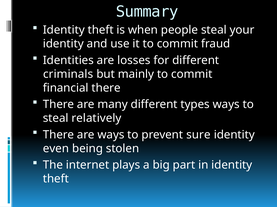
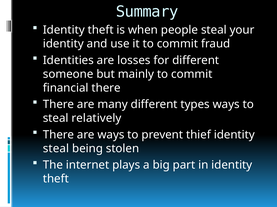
criminals: criminals -> someone
sure: sure -> thief
even at (56, 149): even -> steal
